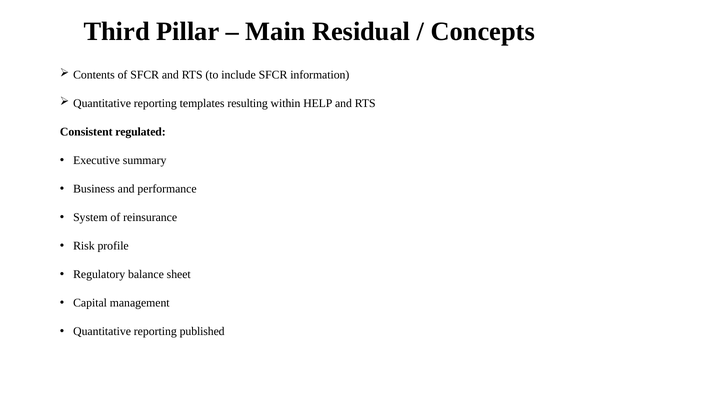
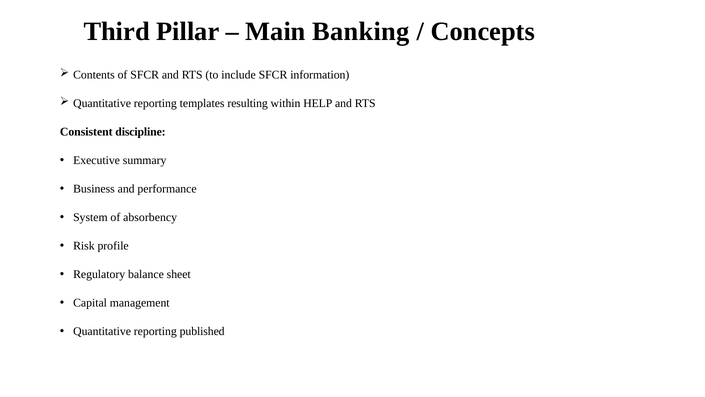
Residual: Residual -> Banking
regulated: regulated -> discipline
reinsurance: reinsurance -> absorbency
